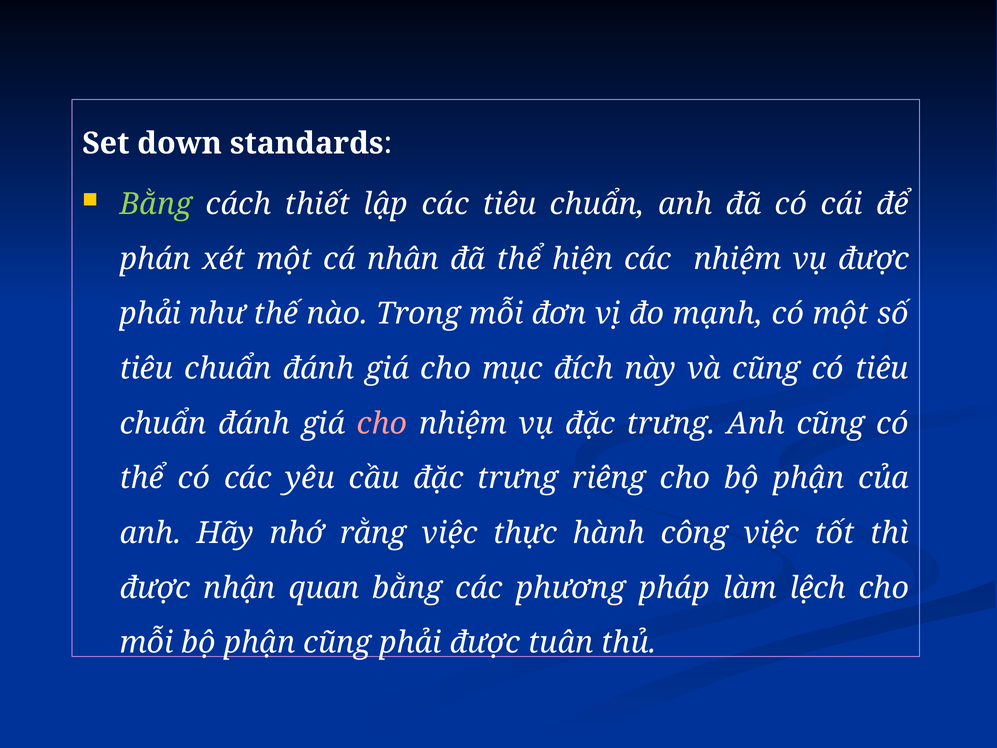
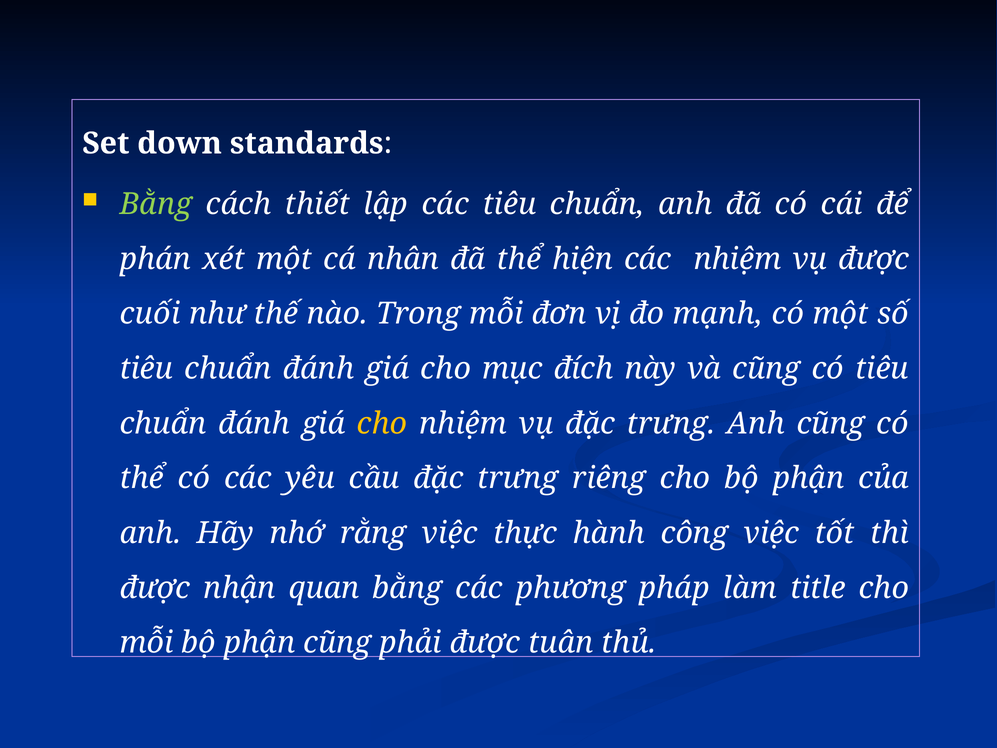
phải at (150, 314): phải -> cuối
cho at (382, 423) colour: pink -> yellow
lệch: lệch -> title
